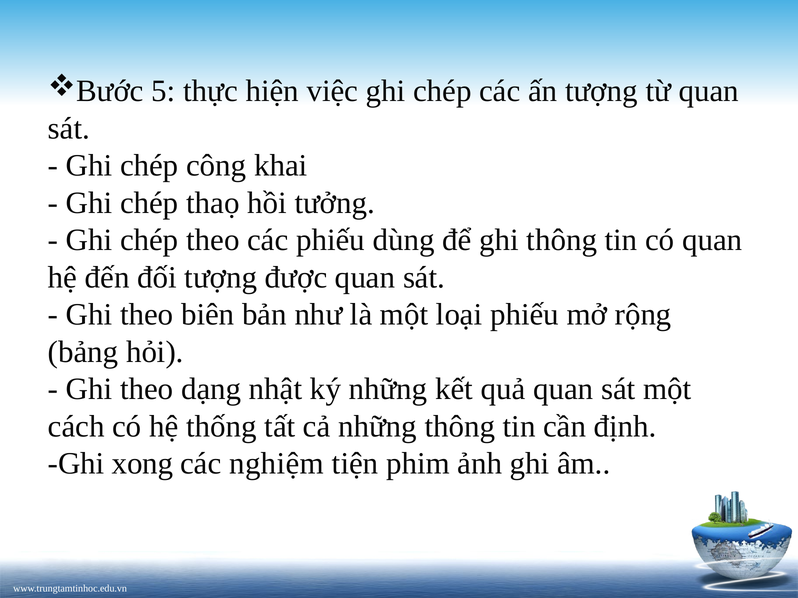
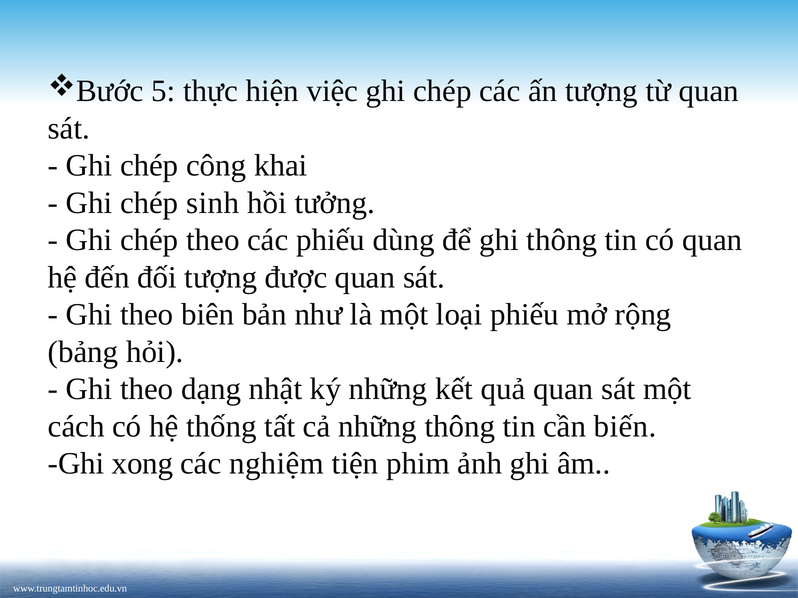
thaọ: thaọ -> sinh
định: định -> biến
